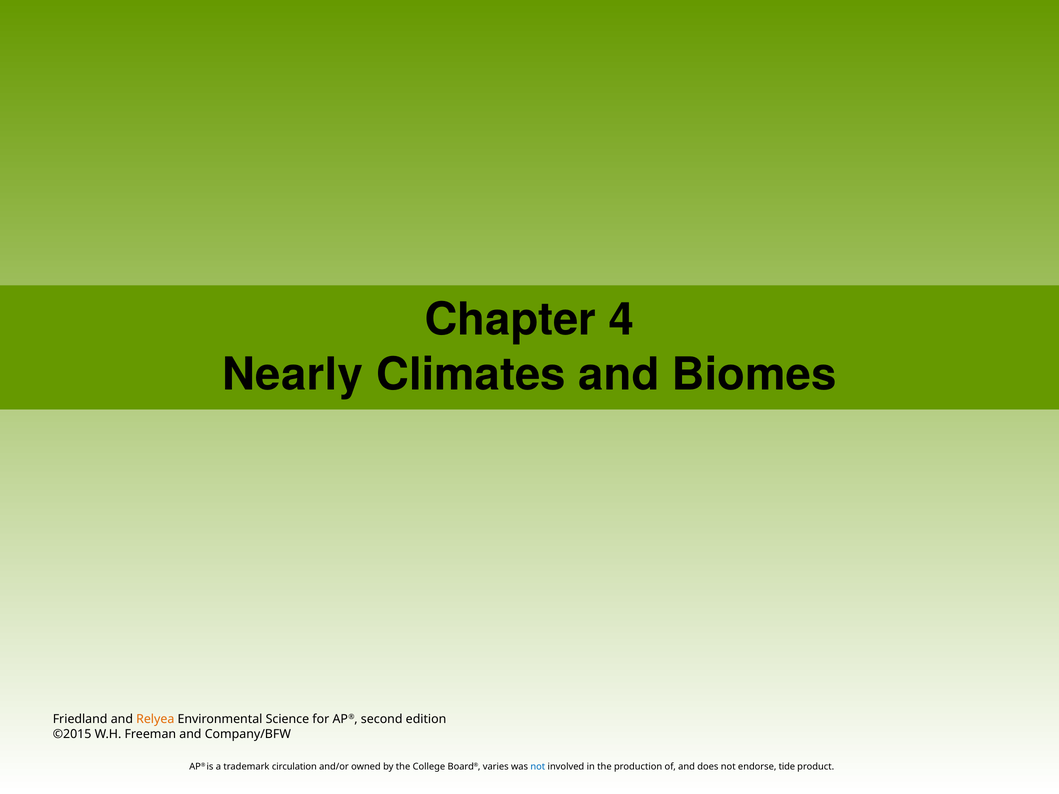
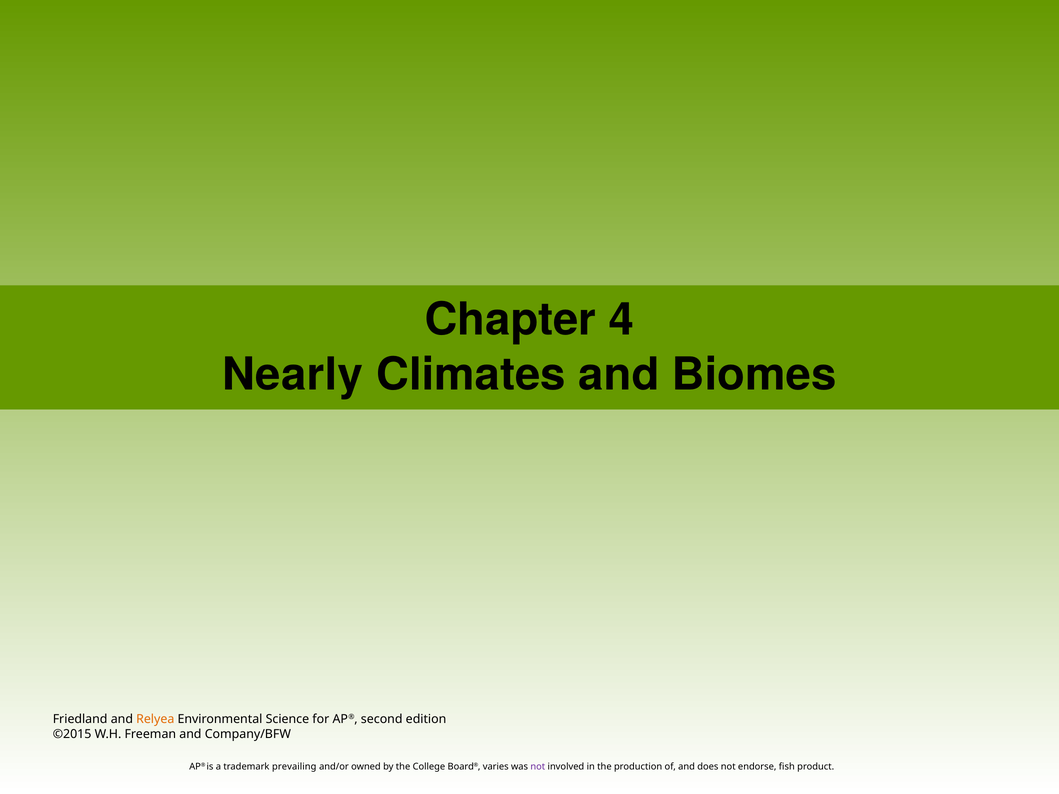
circulation: circulation -> prevailing
not at (538, 767) colour: blue -> purple
tide: tide -> fish
